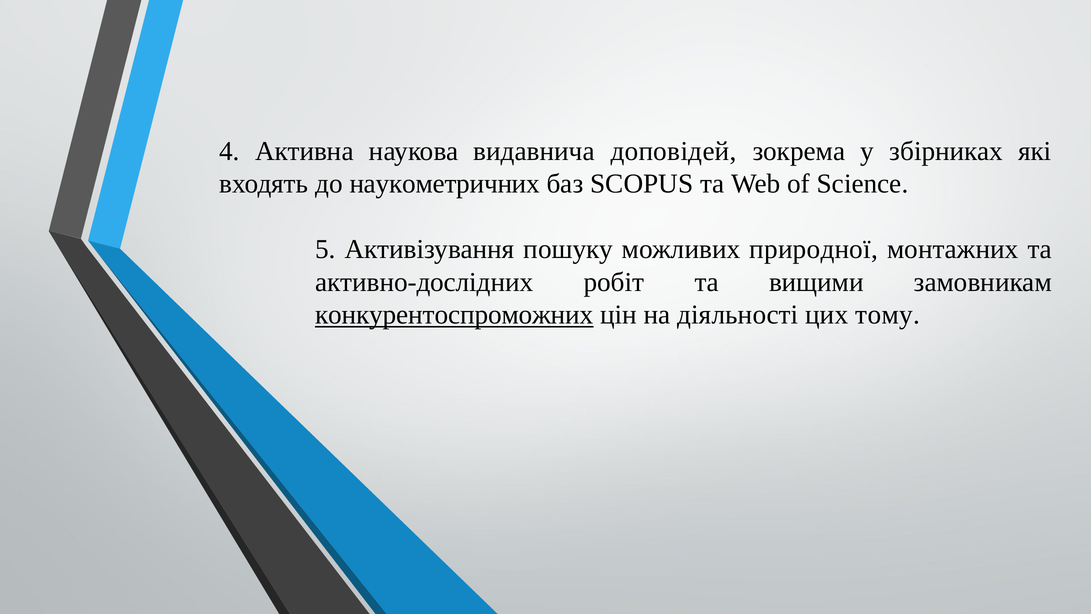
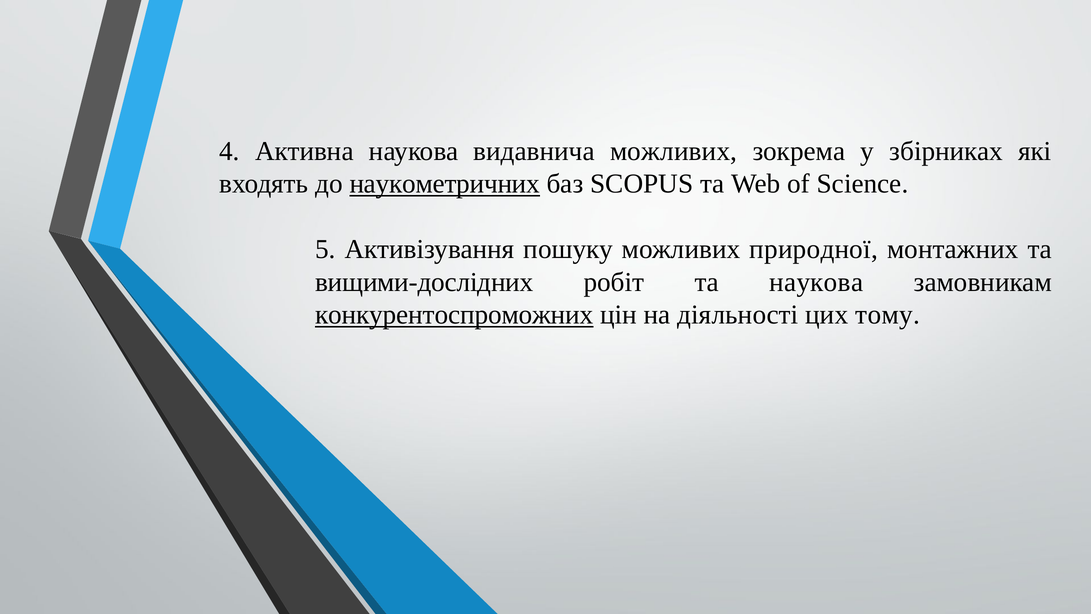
видавнича доповідей: доповідей -> можливих
наукометричних underline: none -> present
активно-дослідних: активно-дослідних -> вищими-дослідних
та вищими: вищими -> наукова
